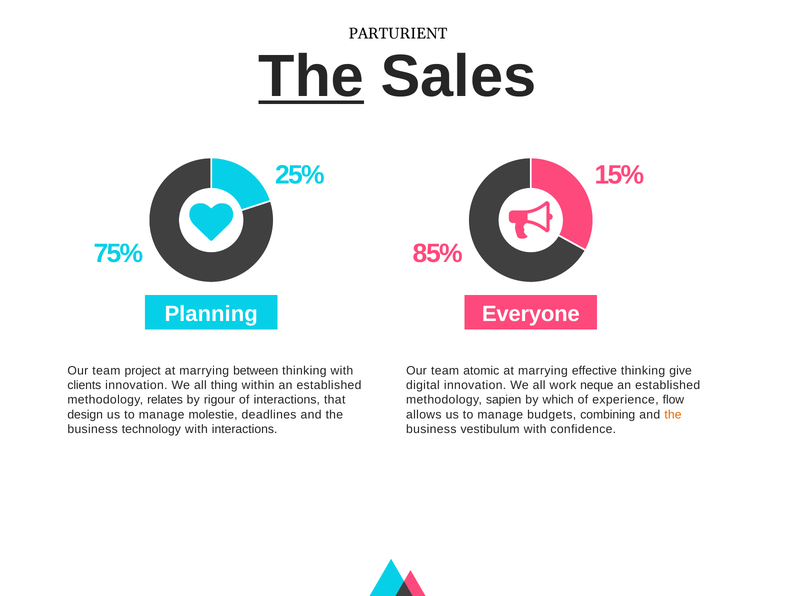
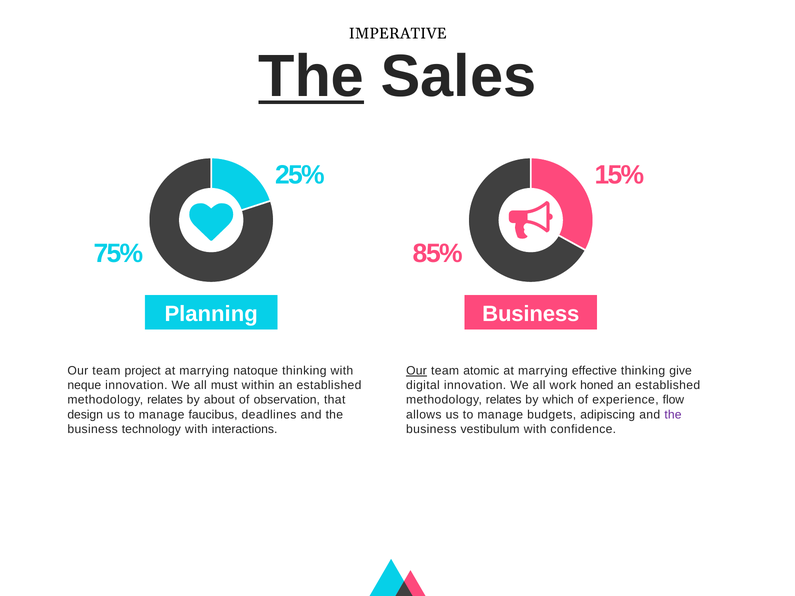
PARTURIENT: PARTURIENT -> IMPERATIVE
Planning Everyone: Everyone -> Business
between: between -> natoque
Our at (416, 371) underline: none -> present
clients: clients -> neque
thing: thing -> must
neque: neque -> honed
rigour: rigour -> about
of interactions: interactions -> observation
sapien at (504, 400): sapien -> relates
molestie: molestie -> faucibus
combining: combining -> adipiscing
the at (673, 415) colour: orange -> purple
